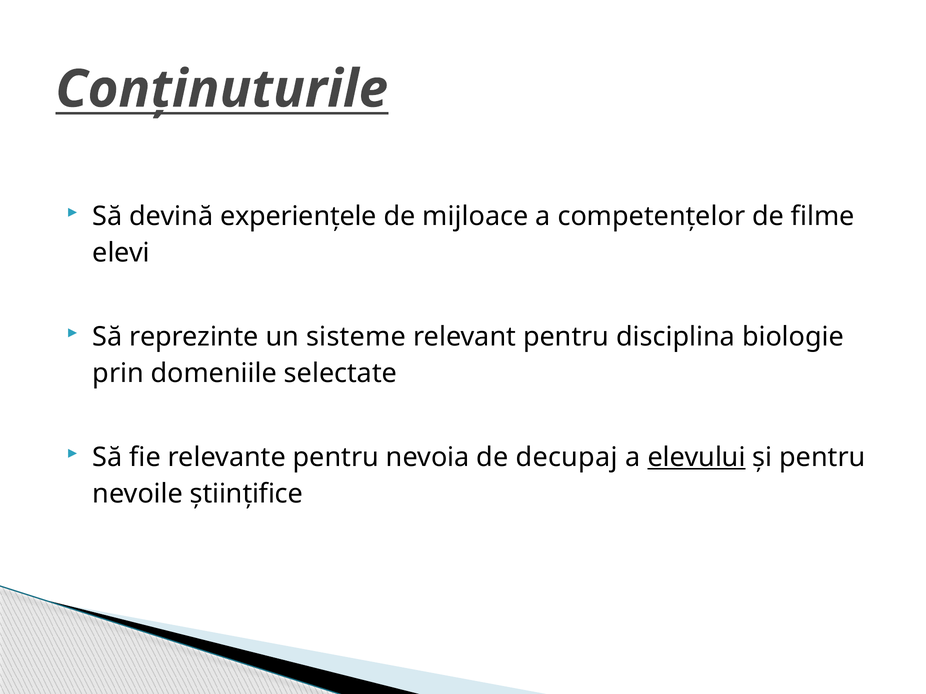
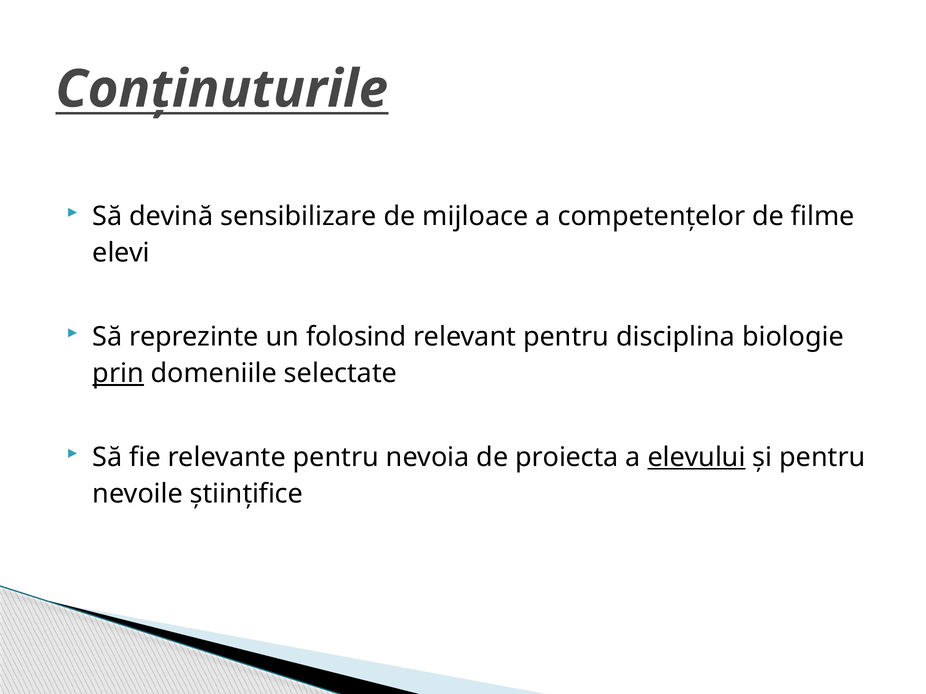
experiențele: experiențele -> sensibilizare
sisteme: sisteme -> folosind
prin underline: none -> present
decupaj: decupaj -> proiecta
